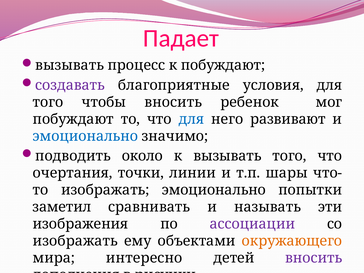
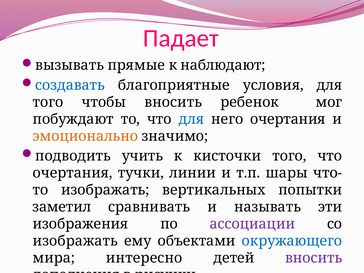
процесс: процесс -> прямые
к побуждают: побуждают -> наблюдают
создавать colour: purple -> blue
него развивают: развивают -> очертания
эмоционально at (85, 136) colour: blue -> orange
около: около -> учить
к вызывать: вызывать -> кисточки
точки: точки -> тучки
изображать эмоционально: эмоционально -> вертикальных
окружающего colour: orange -> blue
